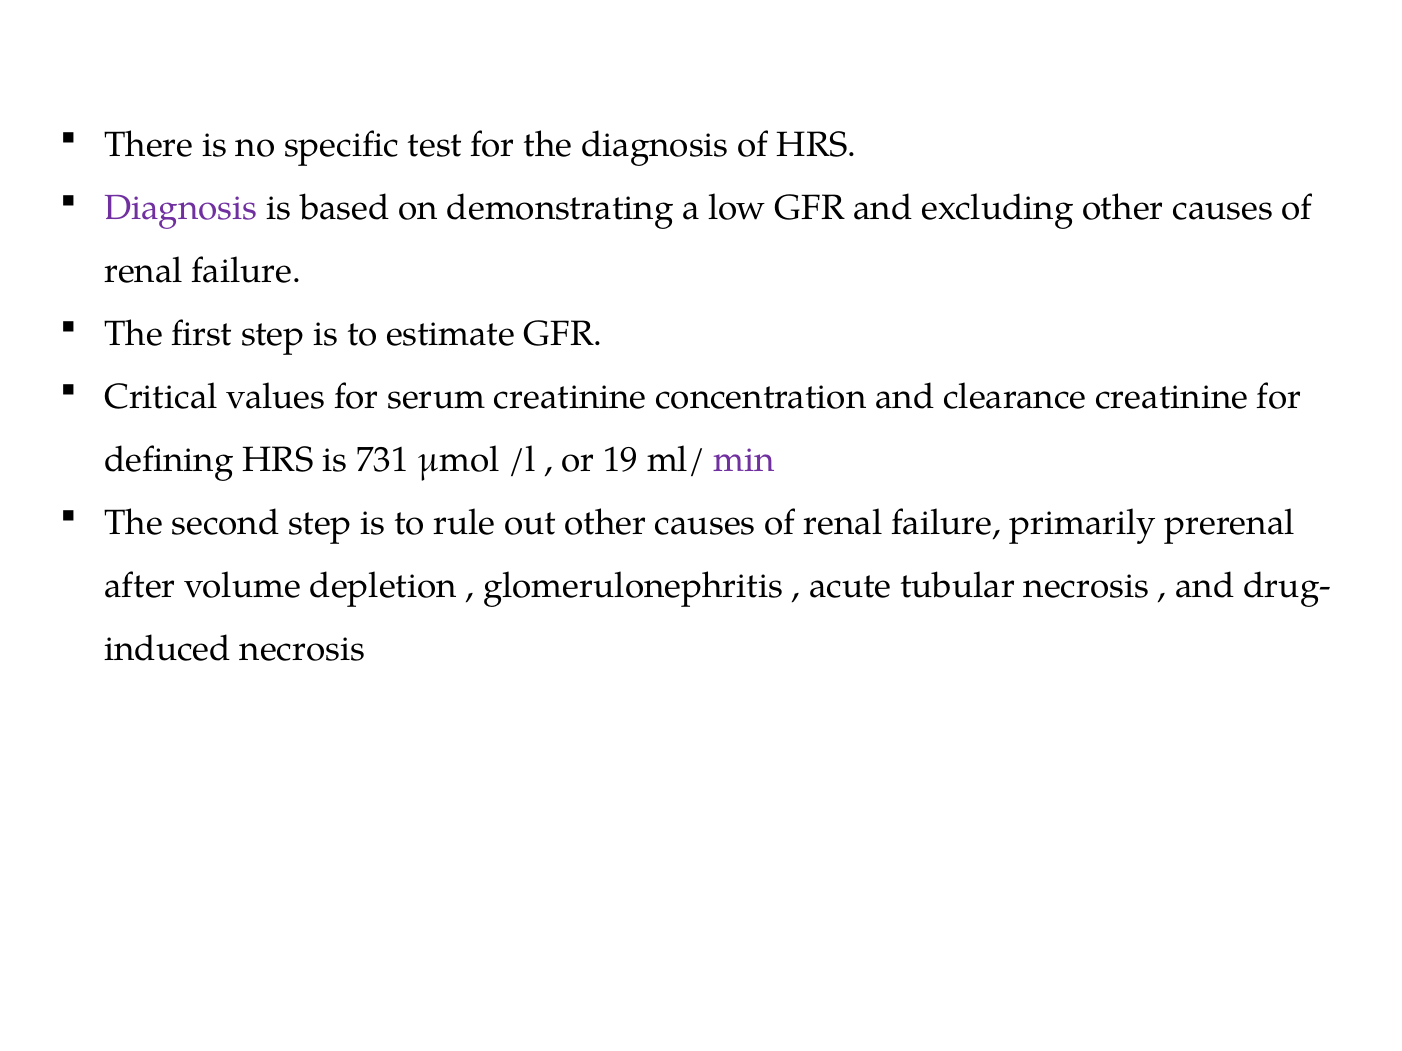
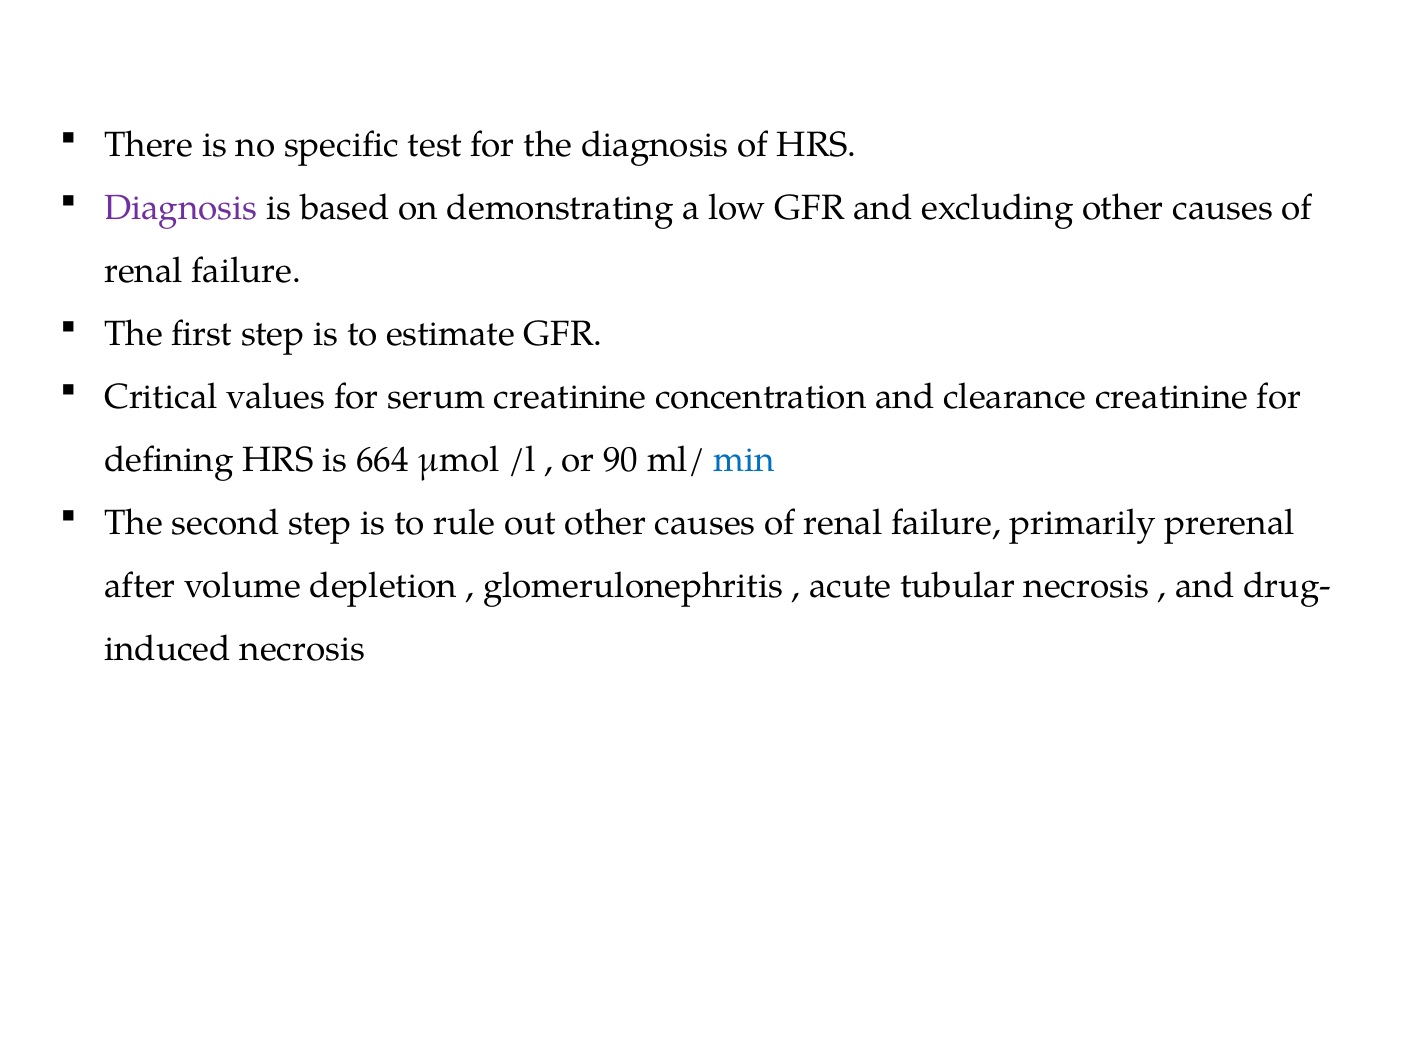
731: 731 -> 664
19: 19 -> 90
min colour: purple -> blue
